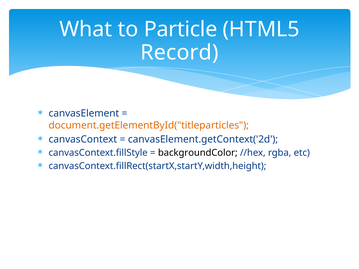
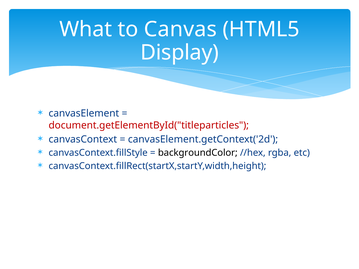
Particle: Particle -> Canvas
Record: Record -> Display
document.getElementById("titleparticles colour: orange -> red
